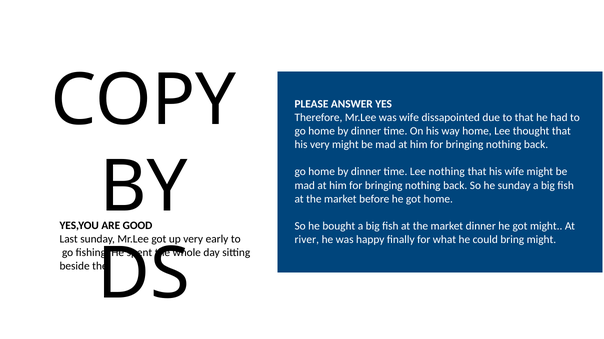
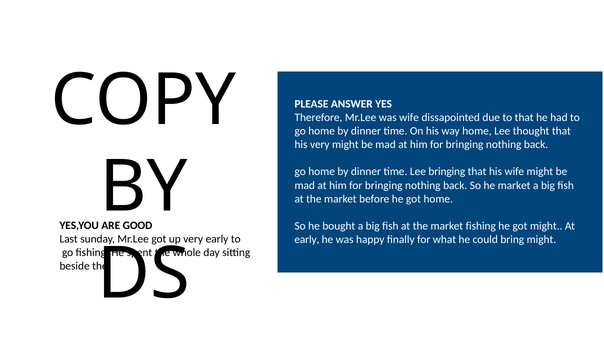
Lee nothing: nothing -> bringing
he sunday: sunday -> market
market dinner: dinner -> fishing
river at (307, 240): river -> early
